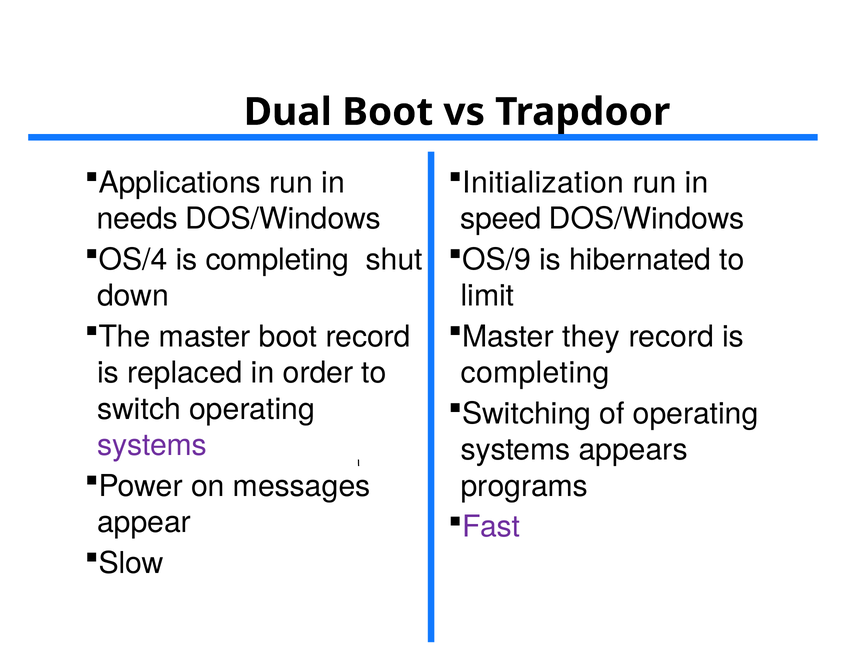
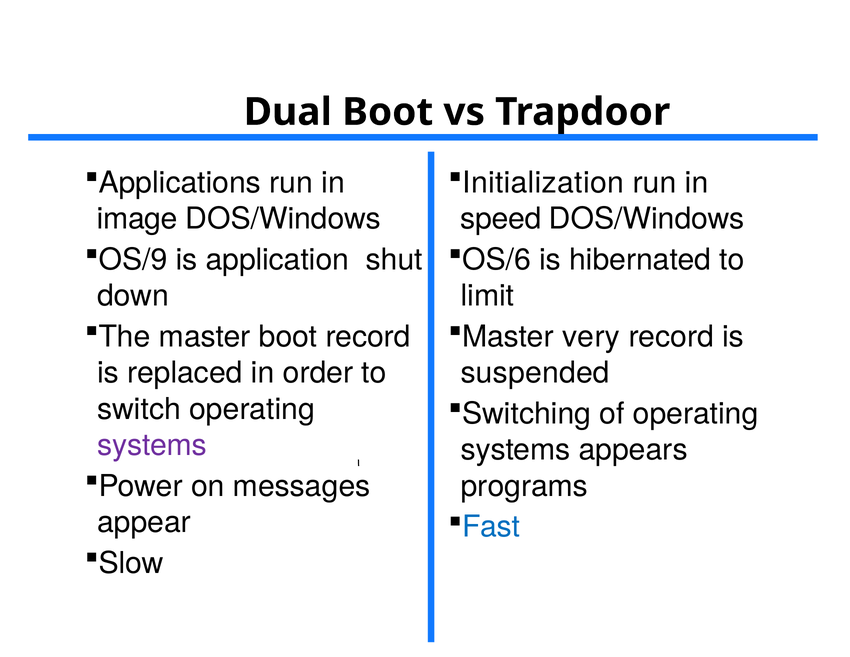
needs: needs -> image
OS/4: OS/4 -> OS/9
completing at (277, 260): completing -> application
OS/9: OS/9 -> OS/6
they: they -> very
completing at (535, 373): completing -> suspended
Fast colour: purple -> blue
